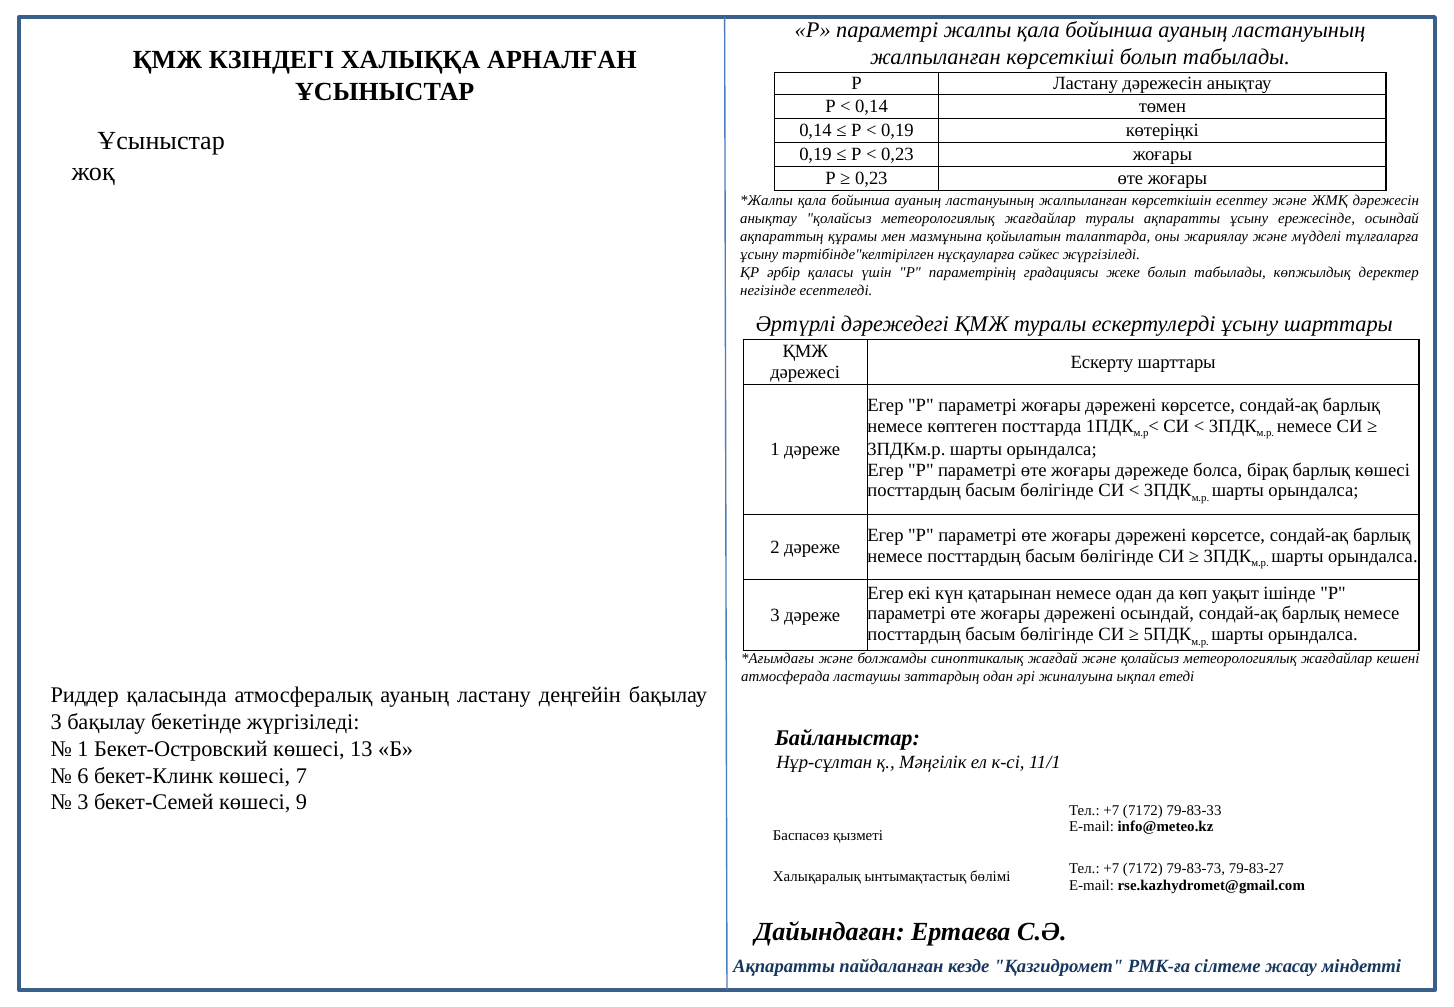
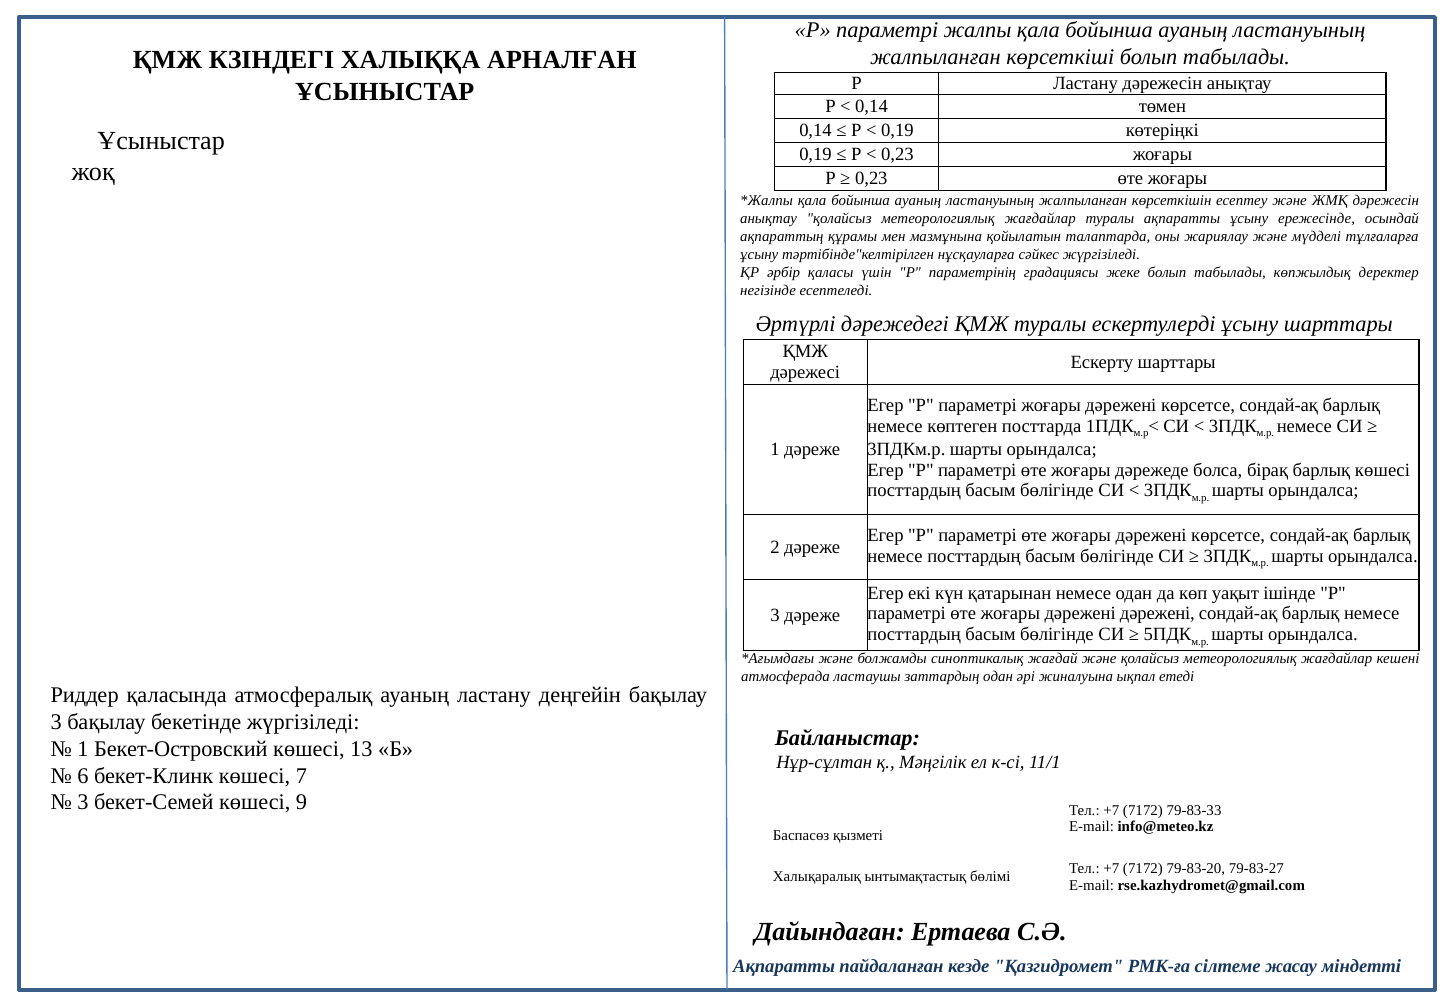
дәрежені осындай: осындай -> дәрежені
79-83-73: 79-83-73 -> 79-83-20
